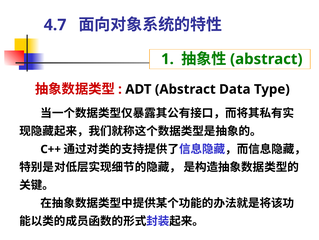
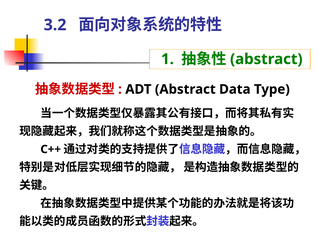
4.7: 4.7 -> 3.2
